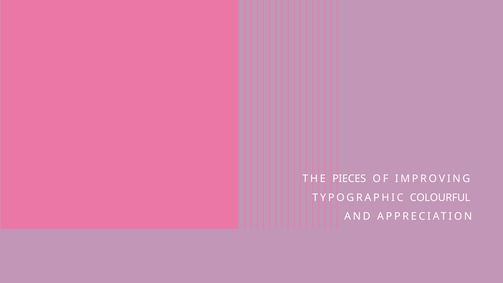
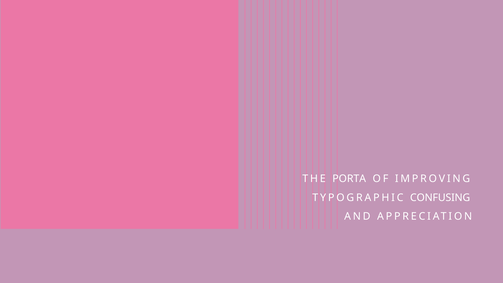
PIECES: PIECES -> PORTA
COLOURFUL: COLOURFUL -> CONFUSING
